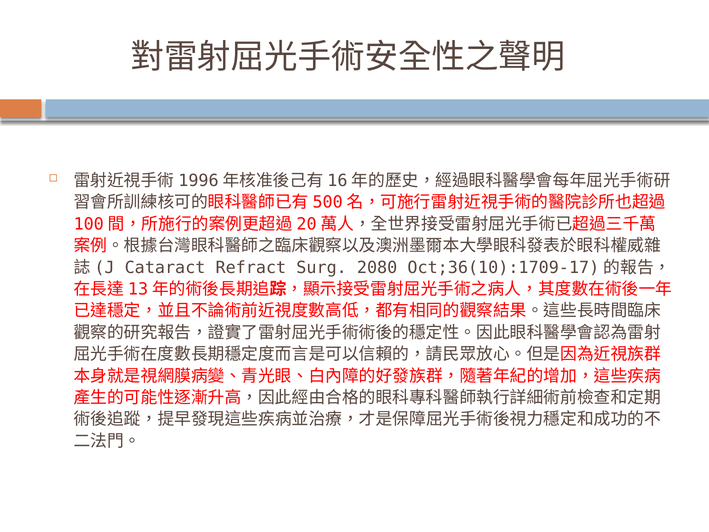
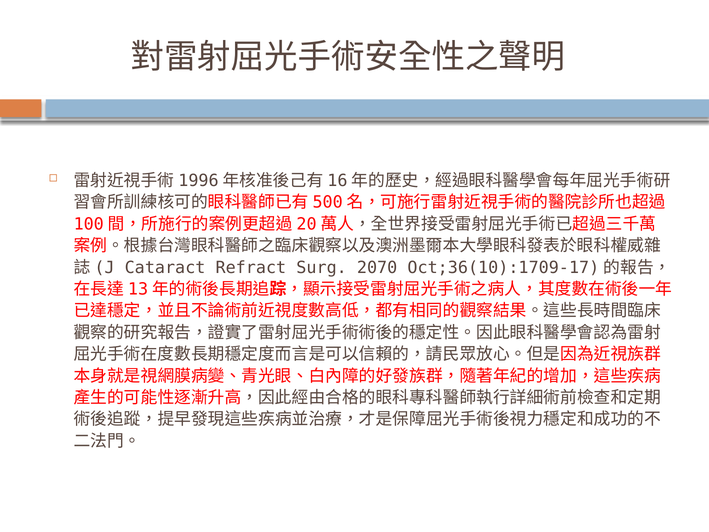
2080: 2080 -> 2070
